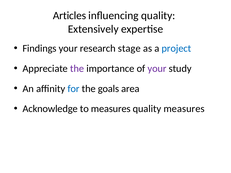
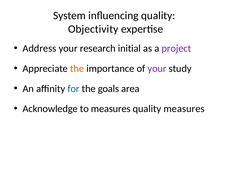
Articles: Articles -> System
Extensively: Extensively -> Objectivity
Findings: Findings -> Address
stage: stage -> initial
project colour: blue -> purple
the at (77, 69) colour: purple -> orange
